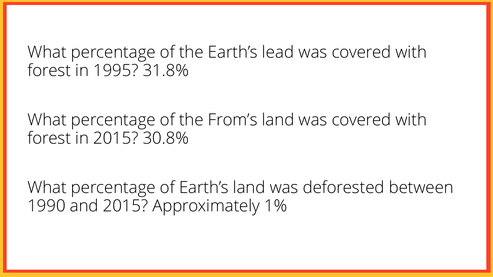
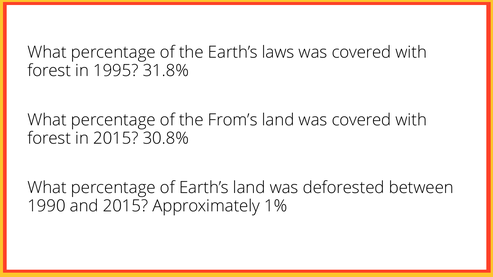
lead: lead -> laws
